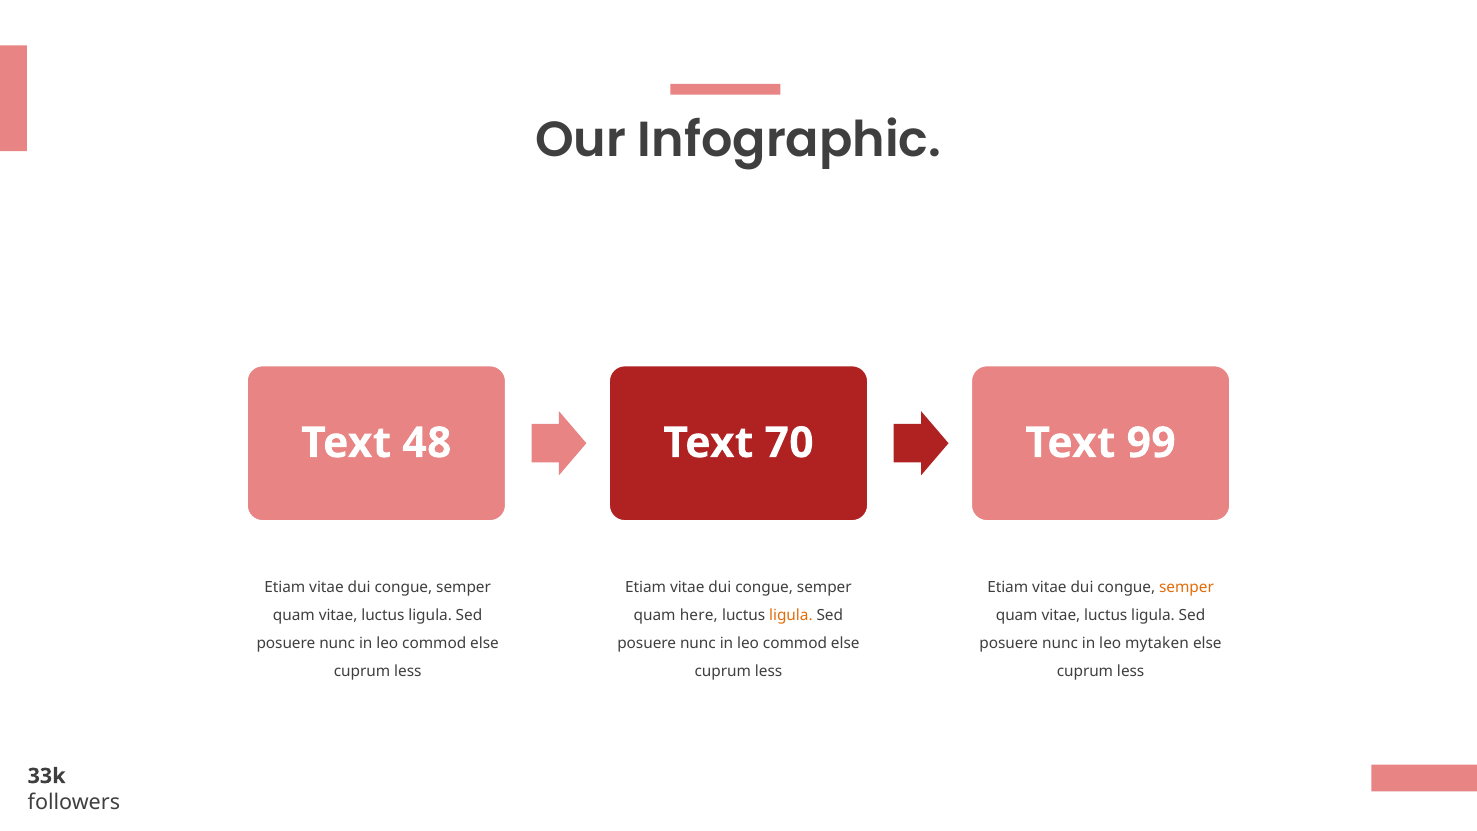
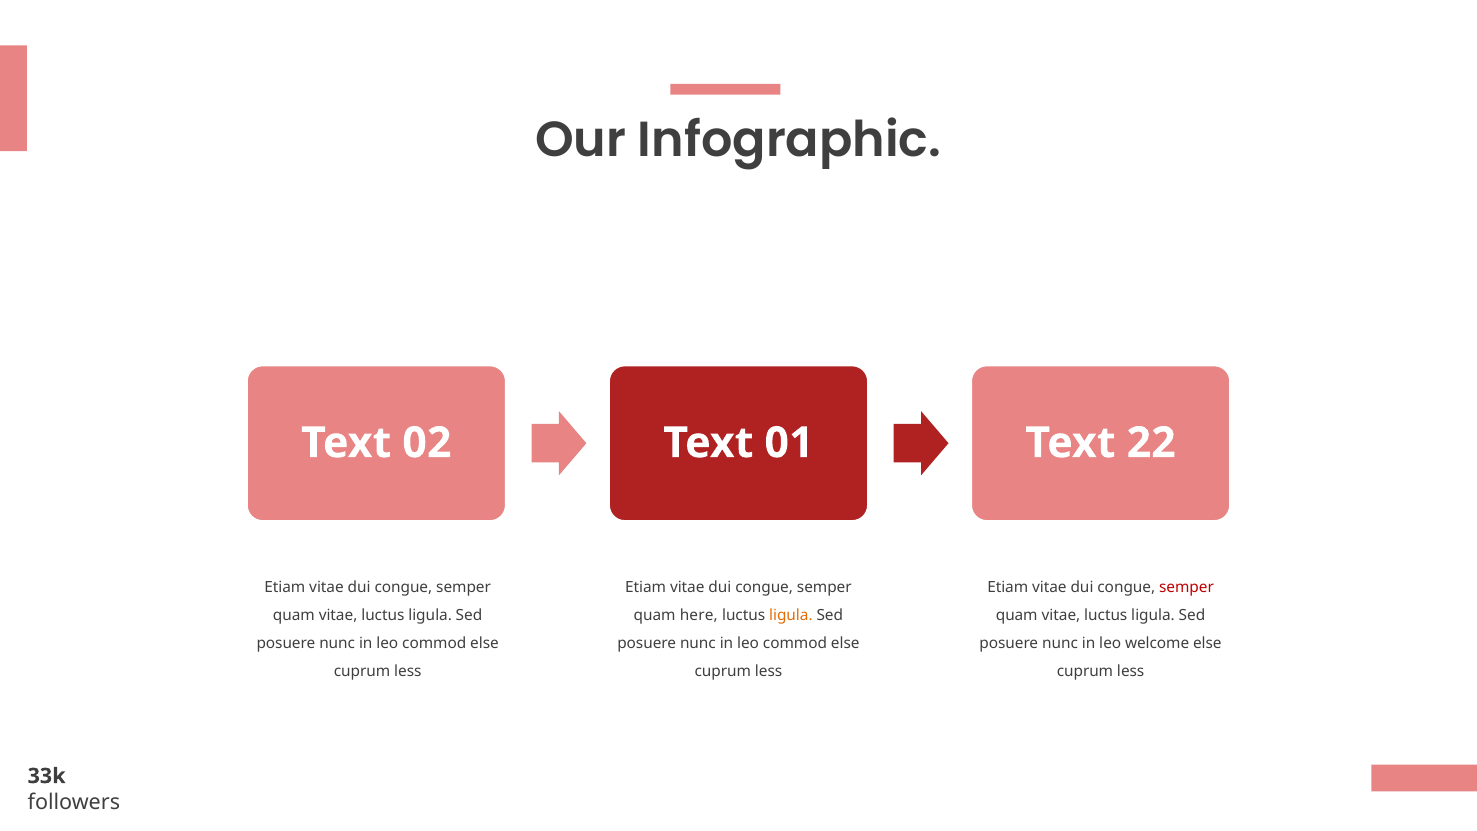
48: 48 -> 02
70: 70 -> 01
99: 99 -> 22
semper at (1187, 588) colour: orange -> red
mytaken: mytaken -> welcome
